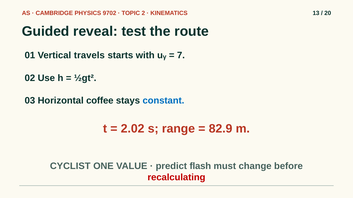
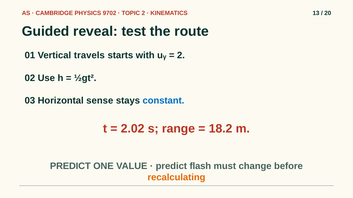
7 at (181, 56): 7 -> 2
coffee: coffee -> sense
82.9: 82.9 -> 18.2
CYCLIST at (70, 166): CYCLIST -> PREDICT
recalculating colour: red -> orange
